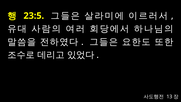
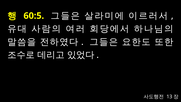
23:5: 23:5 -> 60:5
